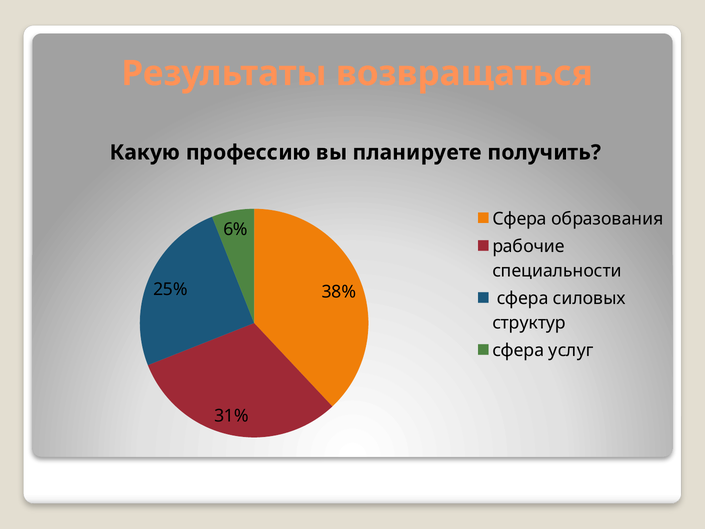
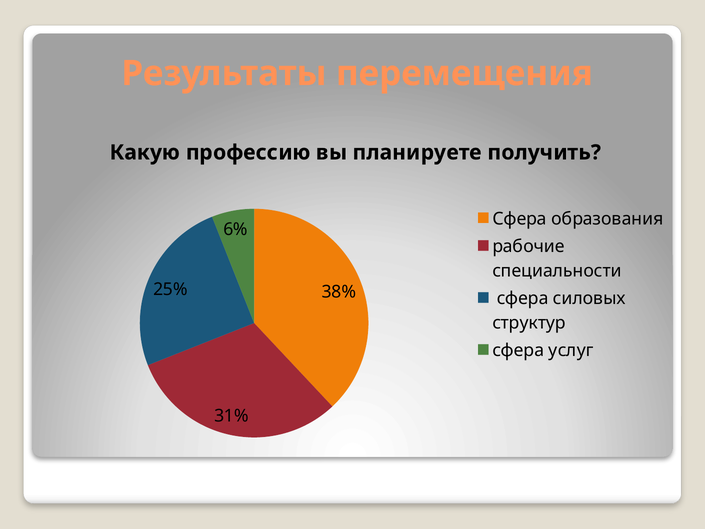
возвращаться: возвращаться -> перемещения
